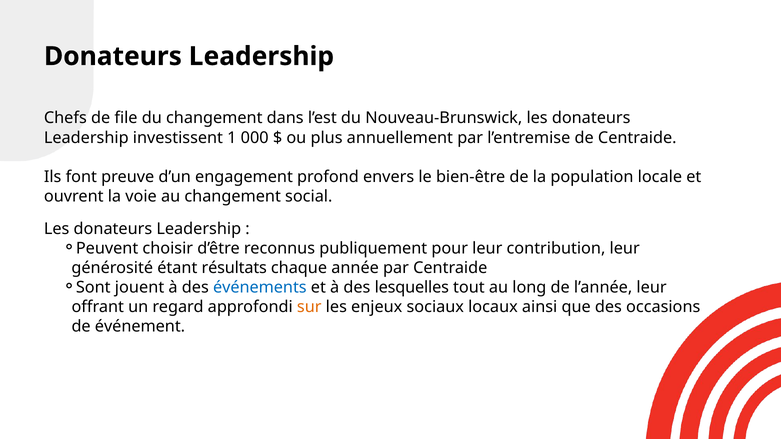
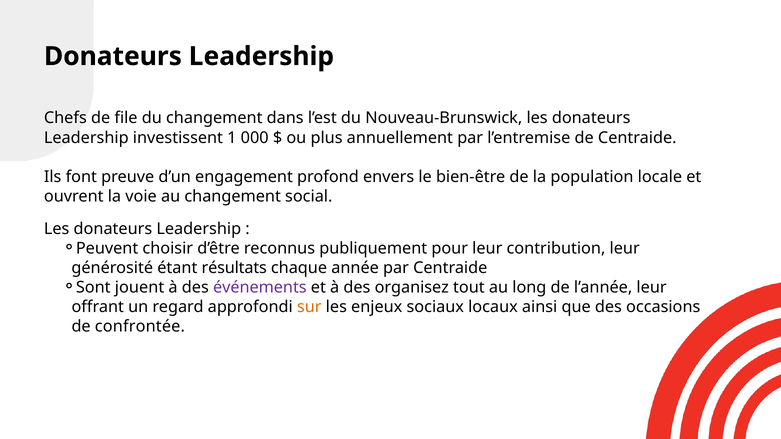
événements colour: blue -> purple
lesquelles: lesquelles -> organisez
événement: événement -> confrontée
